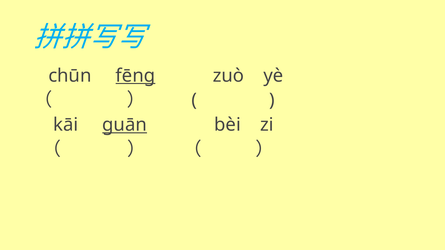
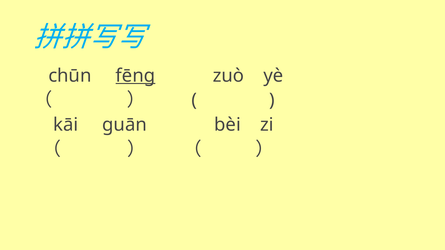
guān underline: present -> none
